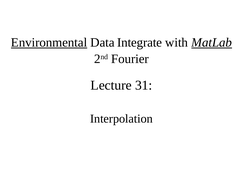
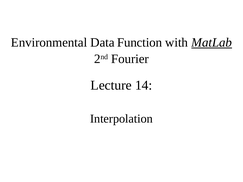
Environmental underline: present -> none
Integrate: Integrate -> Function
31: 31 -> 14
